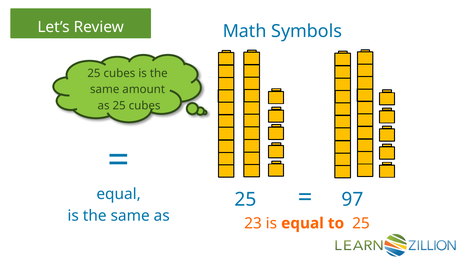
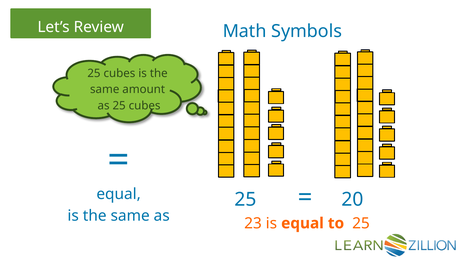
97: 97 -> 20
